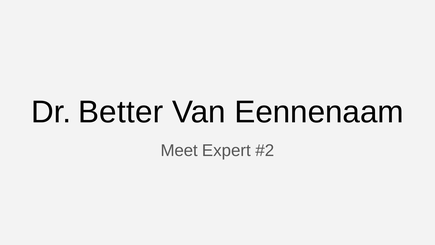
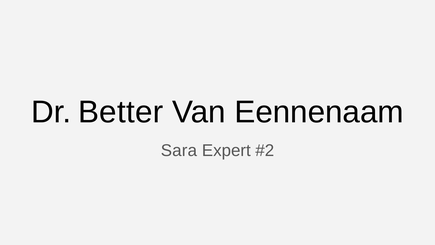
Meet: Meet -> Sara
